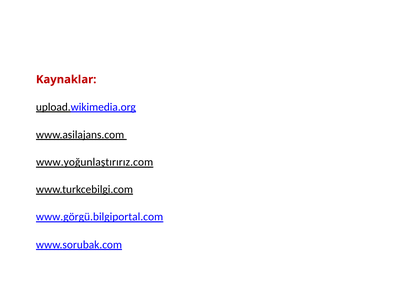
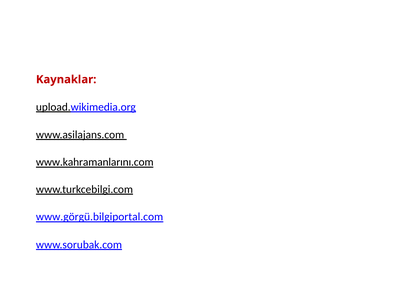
www.yoğunlaştırırız.com: www.yoğunlaştırırız.com -> www.kahramanlarını.com
